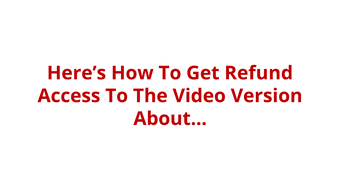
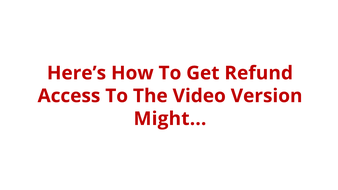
About: About -> Might
